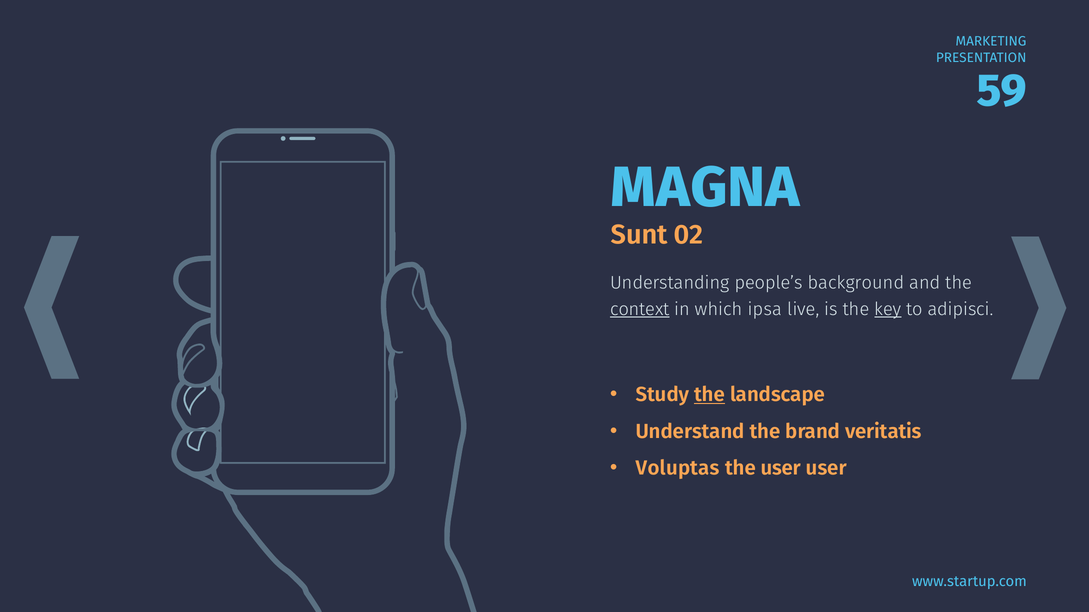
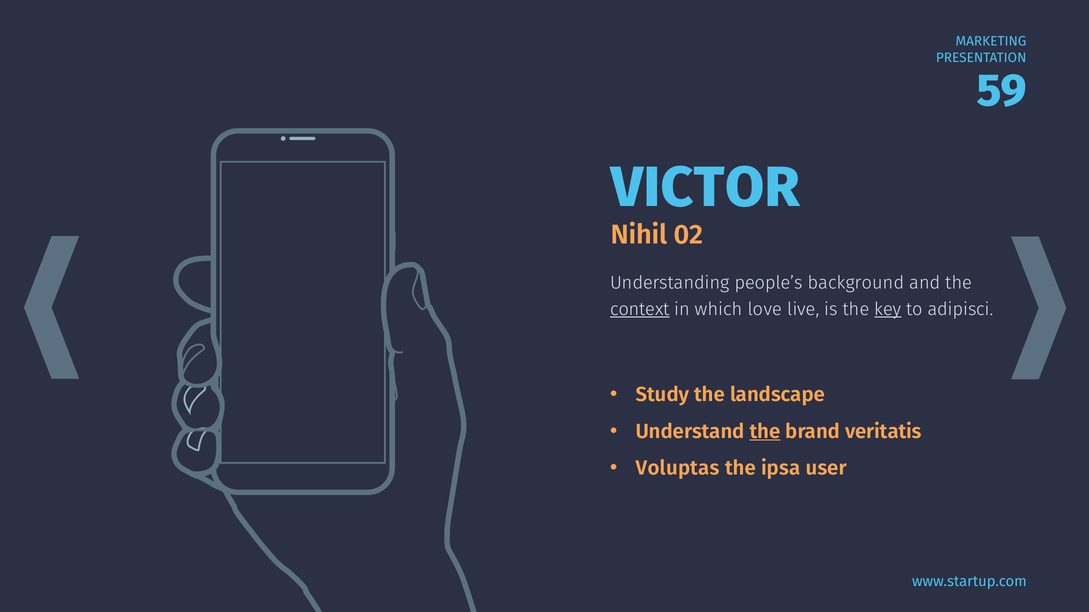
MAGNA: MAGNA -> VICTOR
Sunt: Sunt -> Nihil
ipsa: ipsa -> love
the at (710, 395) underline: present -> none
the at (765, 432) underline: none -> present
the user: user -> ipsa
